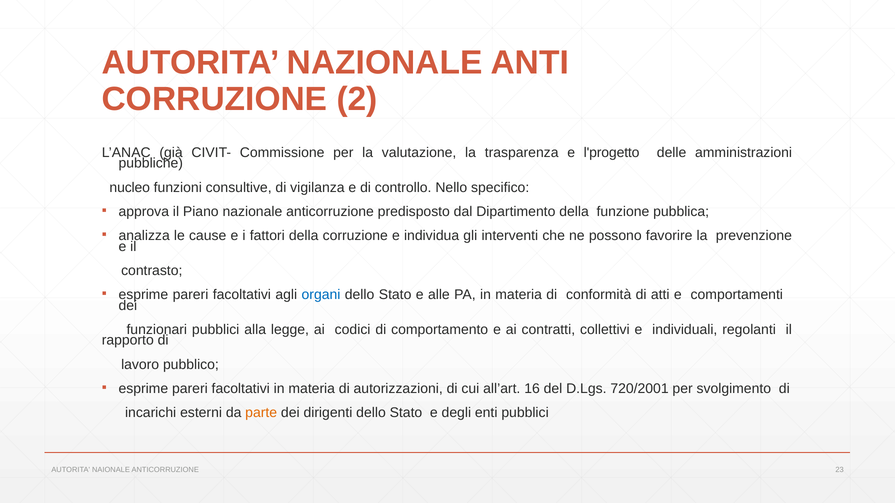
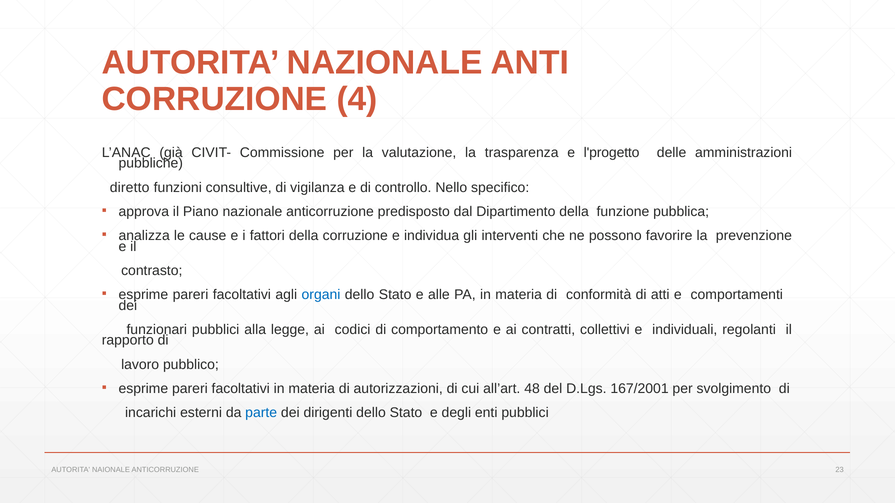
2: 2 -> 4
nucleo: nucleo -> diretto
16: 16 -> 48
720/2001: 720/2001 -> 167/2001
parte colour: orange -> blue
